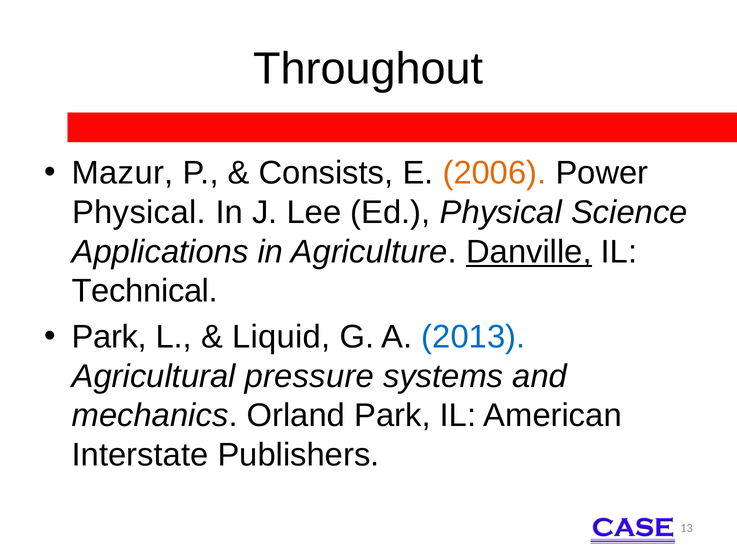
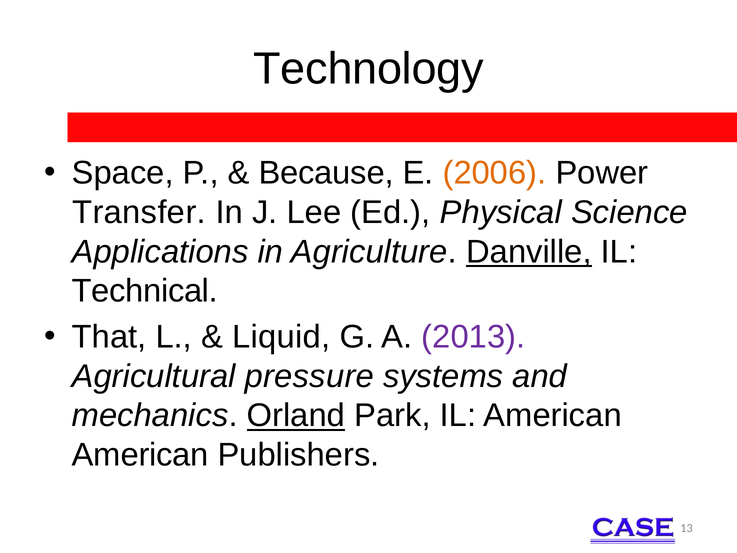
Throughout: Throughout -> Technology
Mazur: Mazur -> Space
Consists: Consists -> Because
Physical at (139, 212): Physical -> Transfer
Park at (109, 337): Park -> That
2013 colour: blue -> purple
Orland underline: none -> present
Interstate at (140, 455): Interstate -> American
